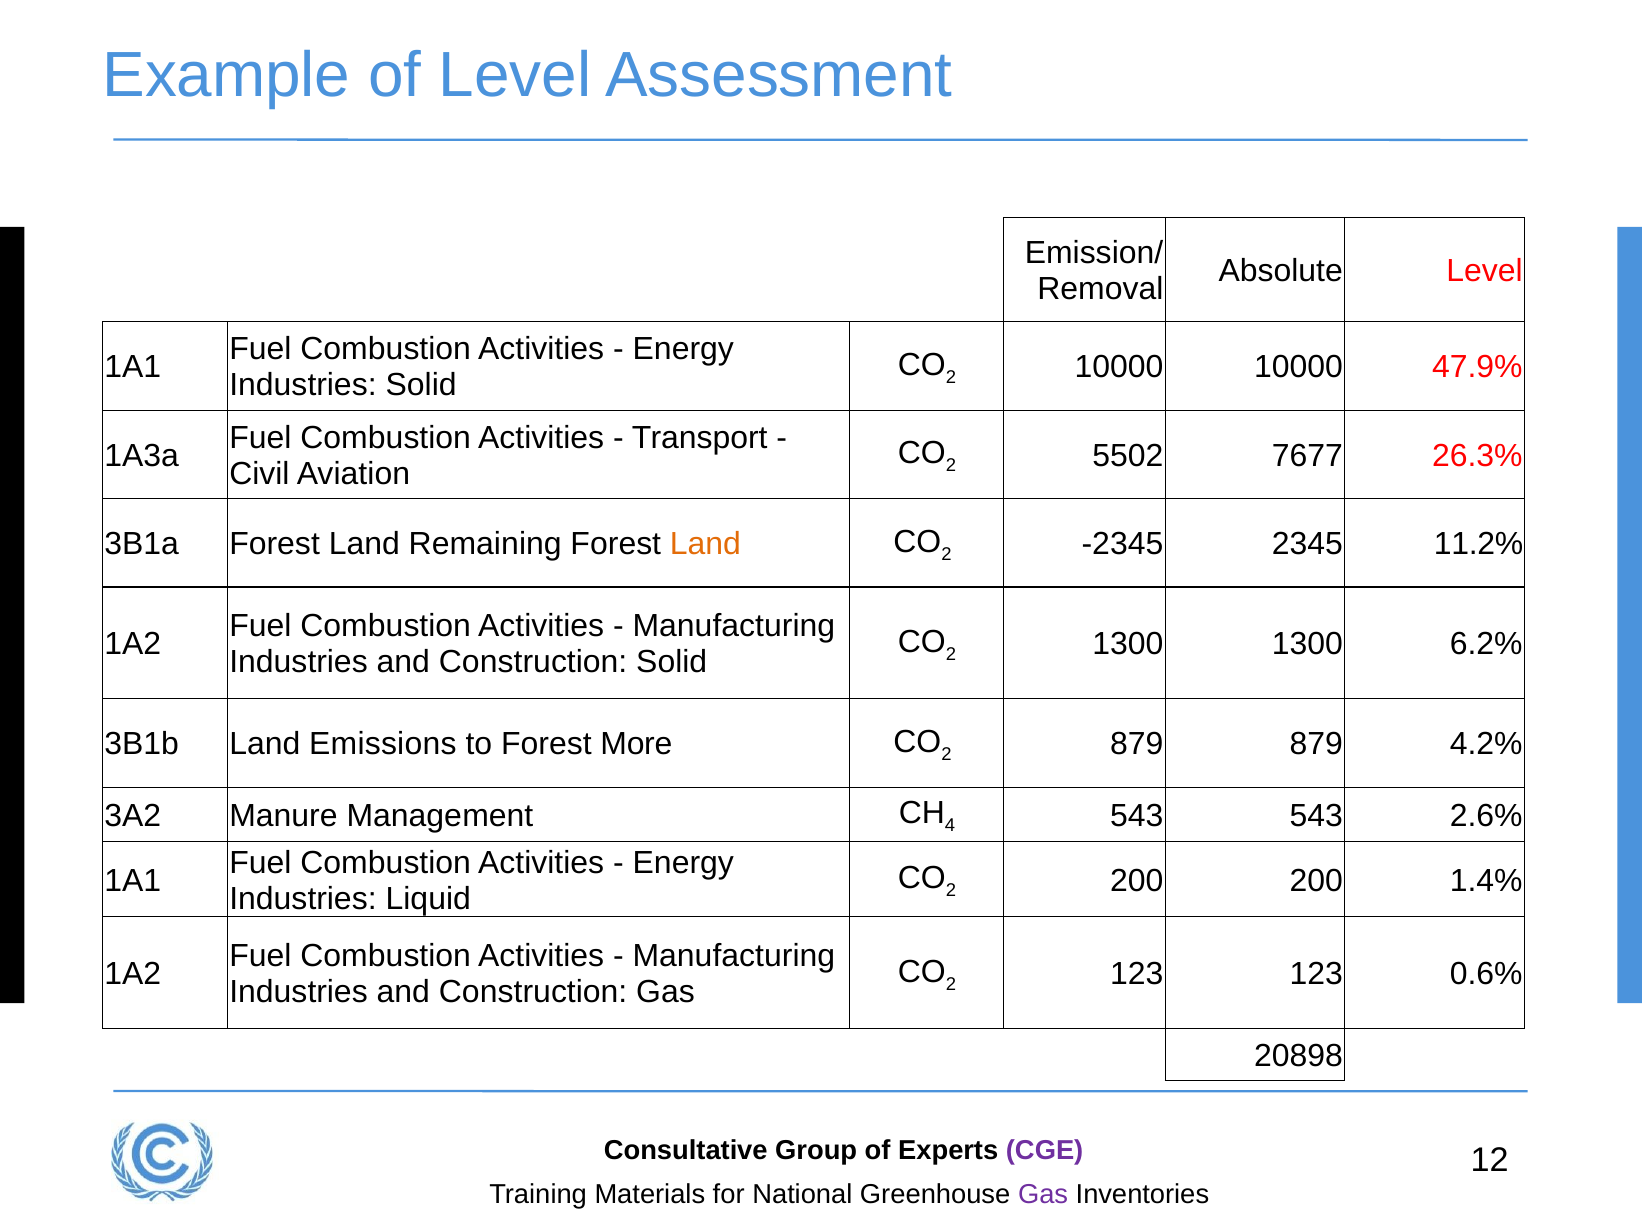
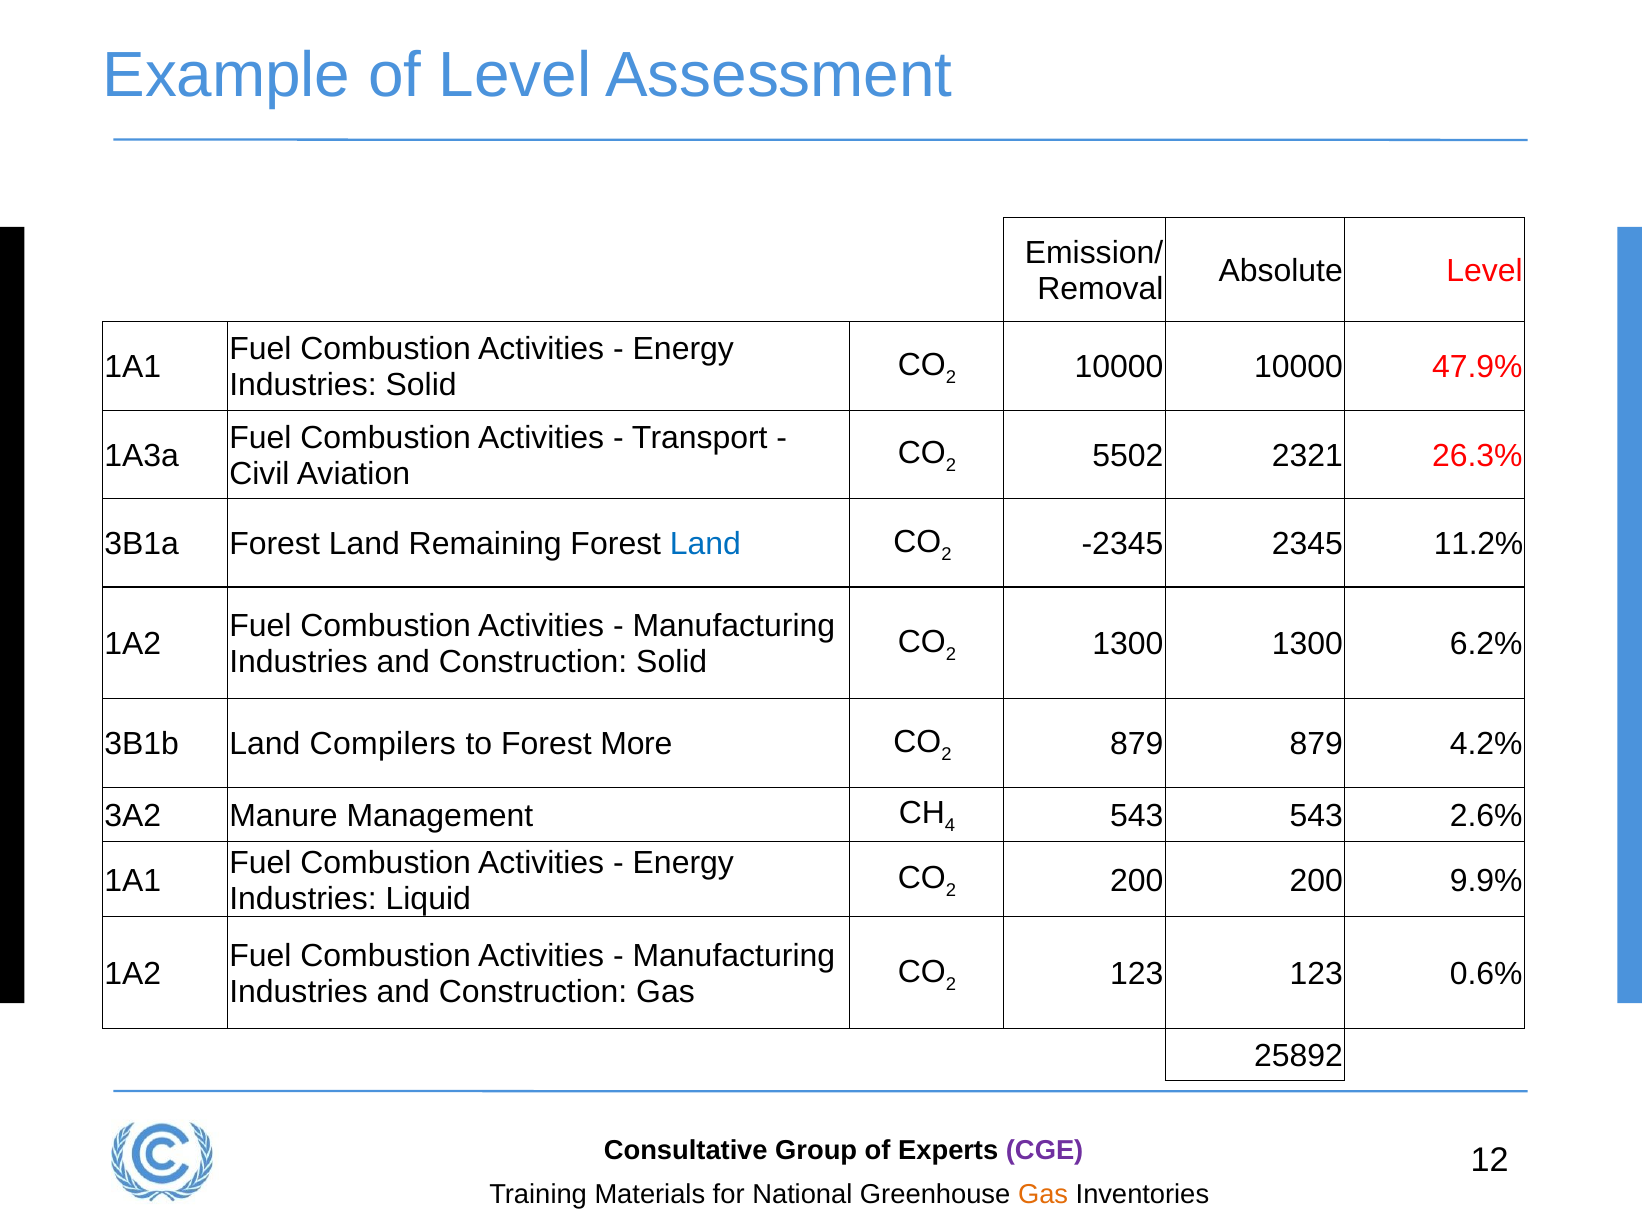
7677: 7677 -> 2321
Land at (705, 544) colour: orange -> blue
Emissions: Emissions -> Compilers
1.4%: 1.4% -> 9.9%
20898: 20898 -> 25892
Gas at (1043, 1195) colour: purple -> orange
